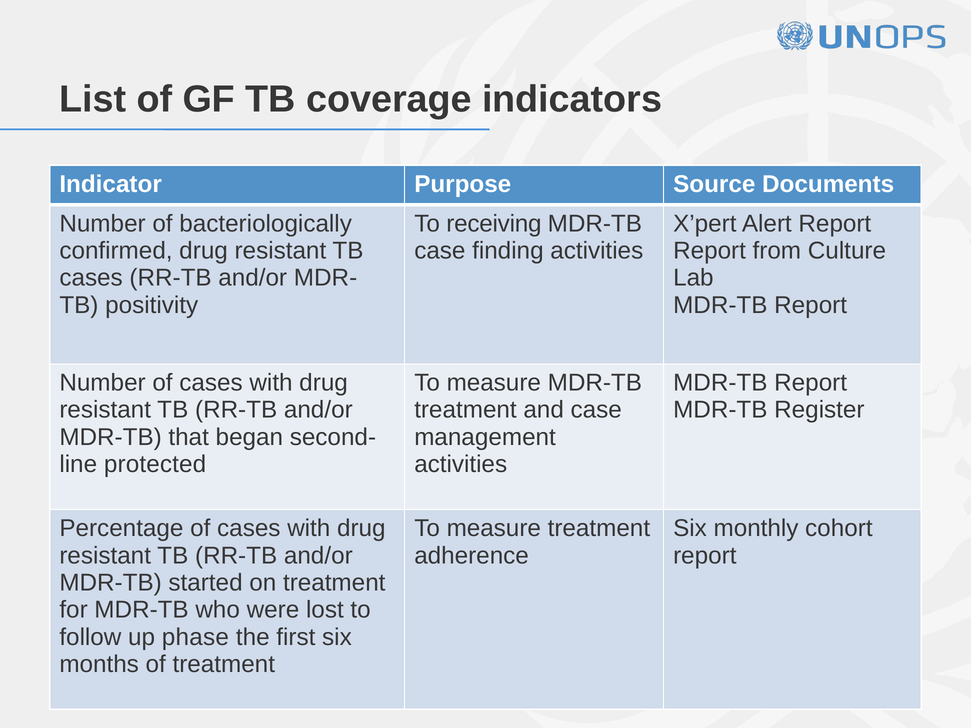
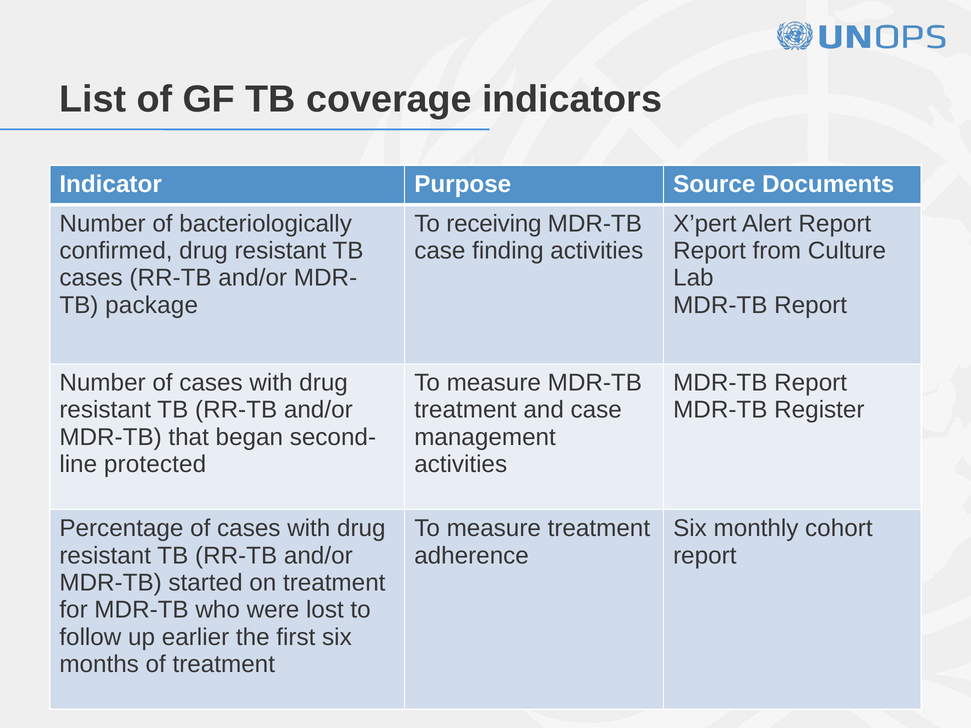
positivity: positivity -> package
phase: phase -> earlier
